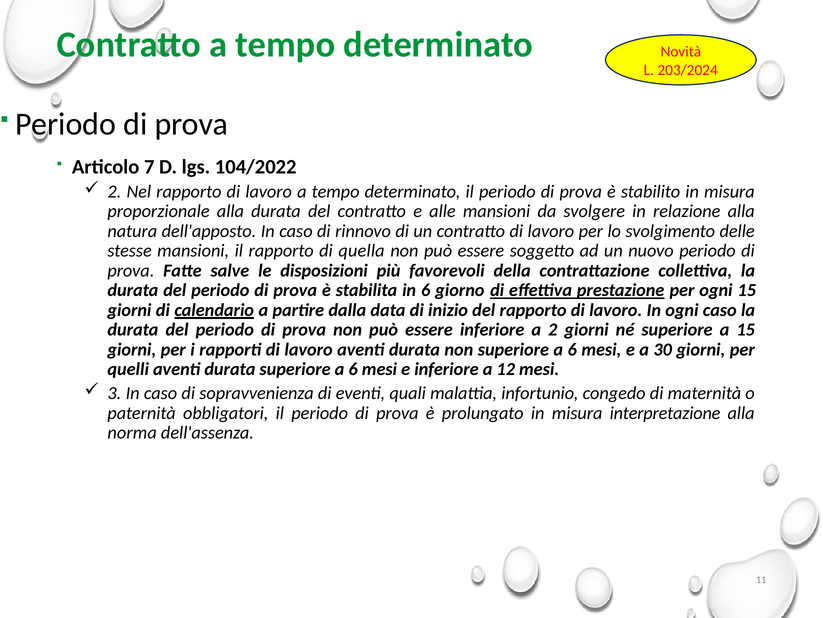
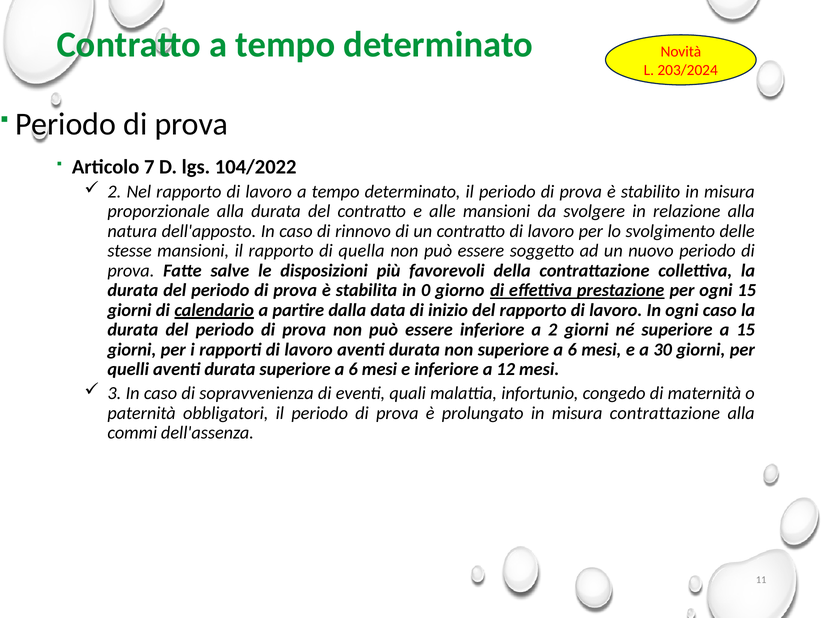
in 6: 6 -> 0
misura interpretazione: interpretazione -> contrattazione
norma: norma -> commi
